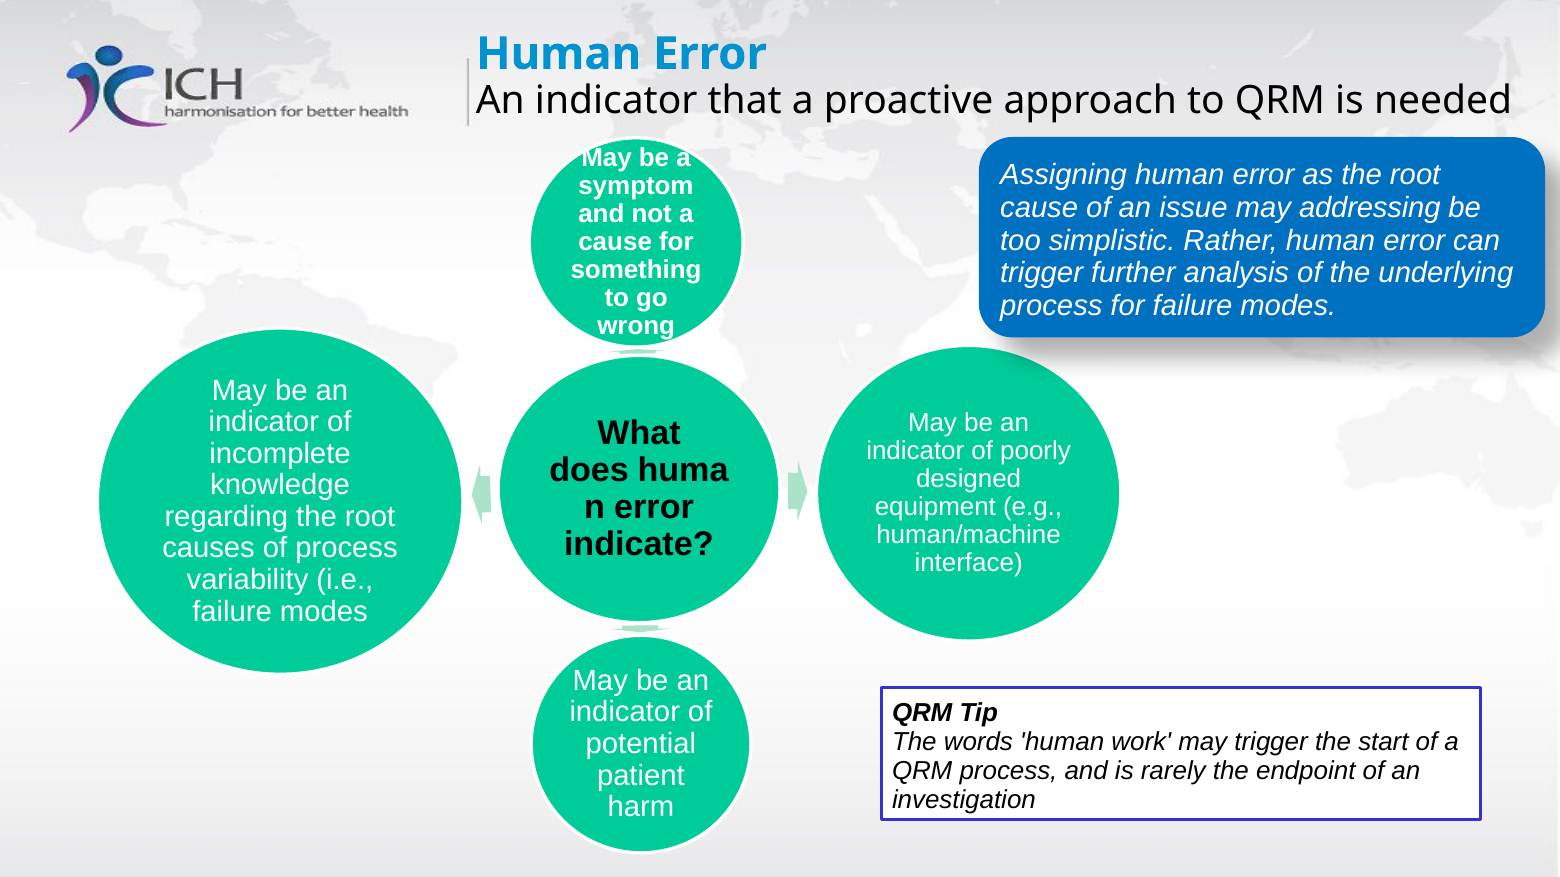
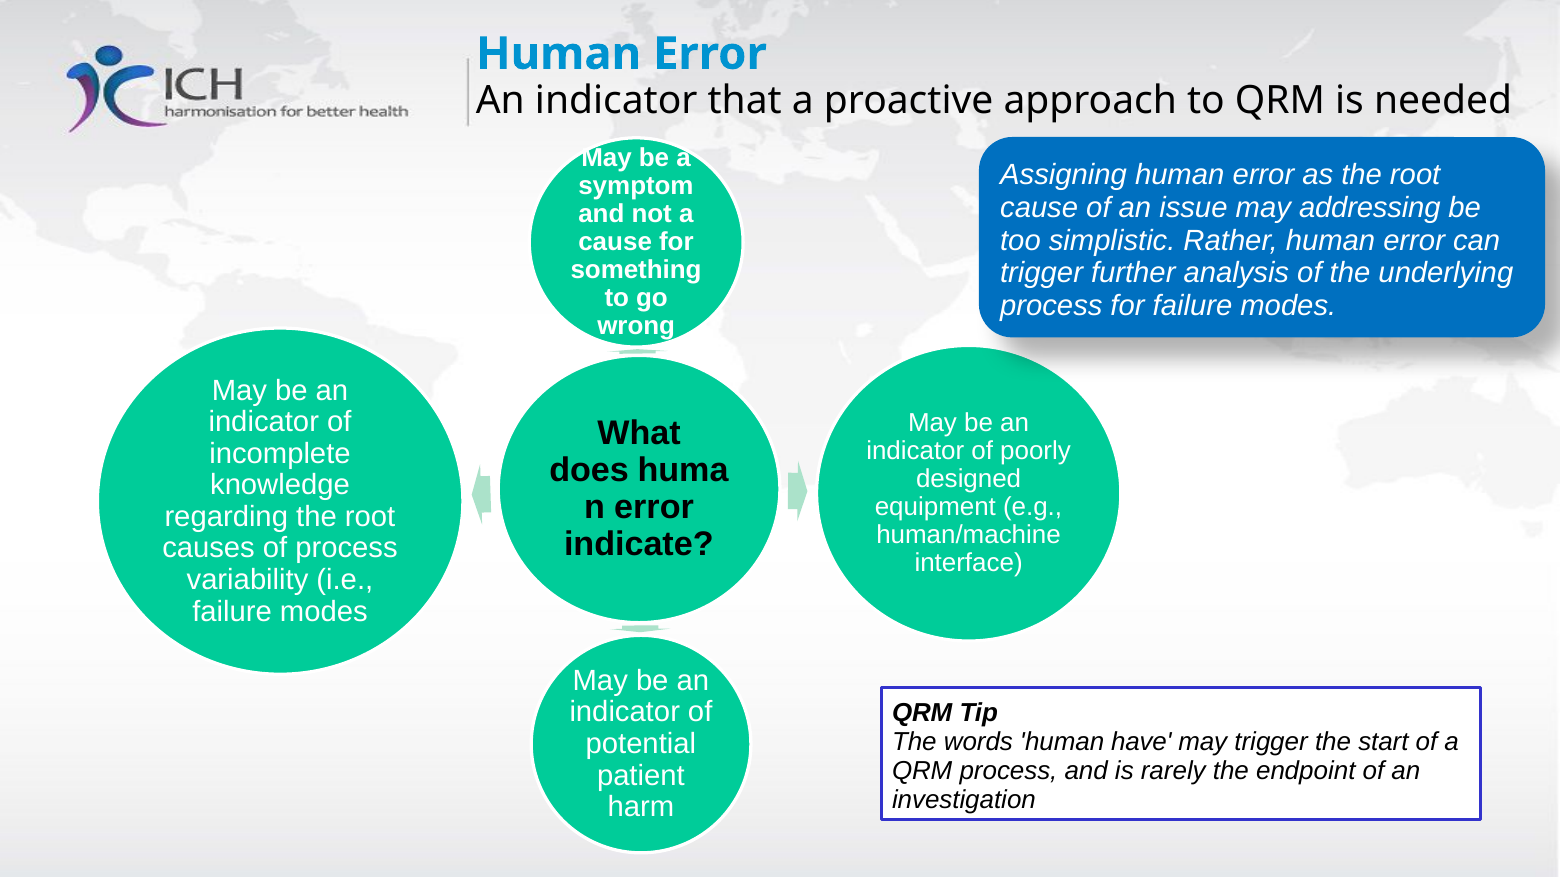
work: work -> have
